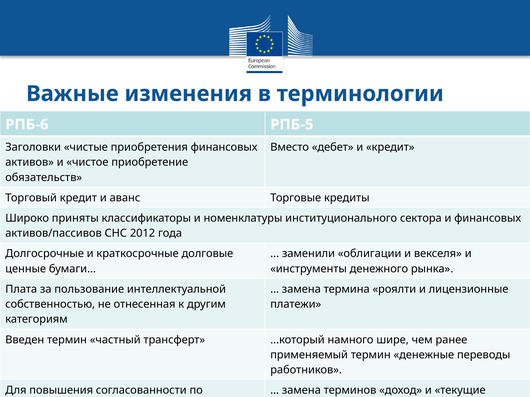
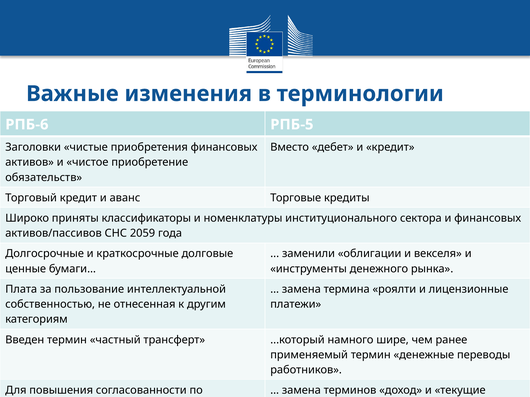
2012: 2012 -> 2059
